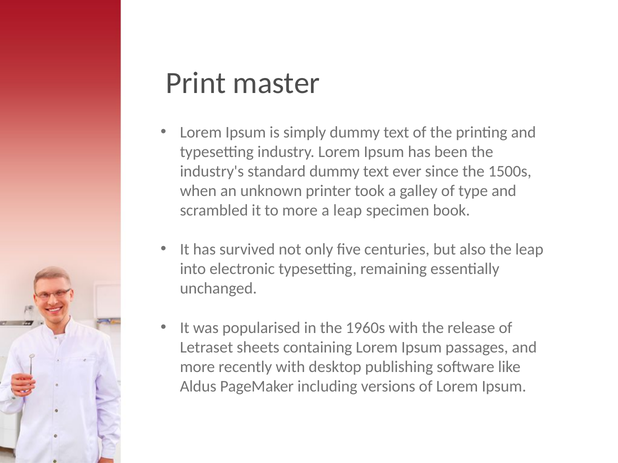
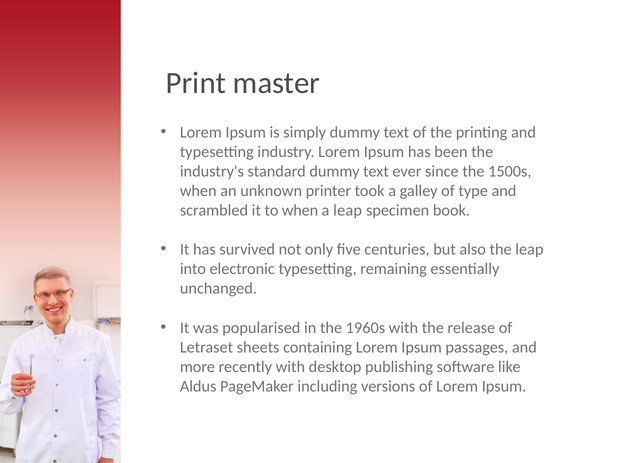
to more: more -> when
